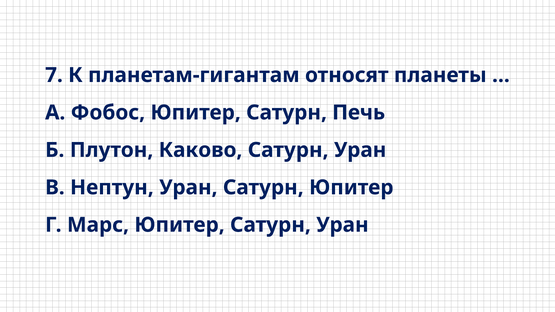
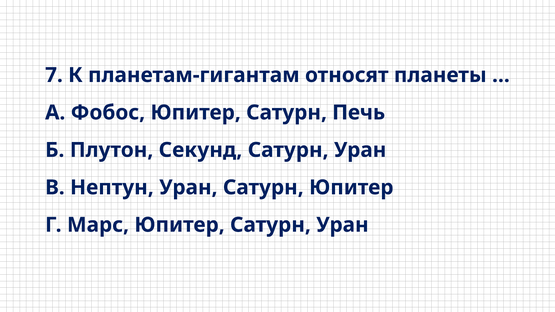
Каково: Каково -> Секунд
